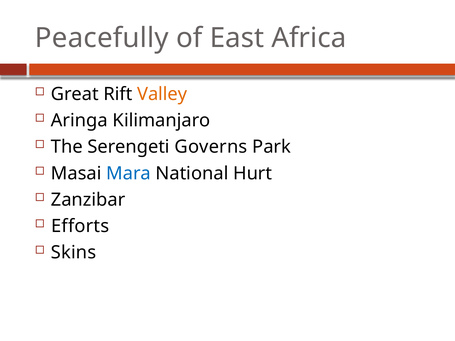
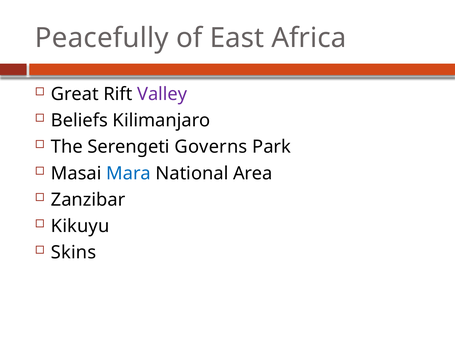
Valley colour: orange -> purple
Aringa: Aringa -> Beliefs
Hurt: Hurt -> Area
Efforts: Efforts -> Kikuyu
